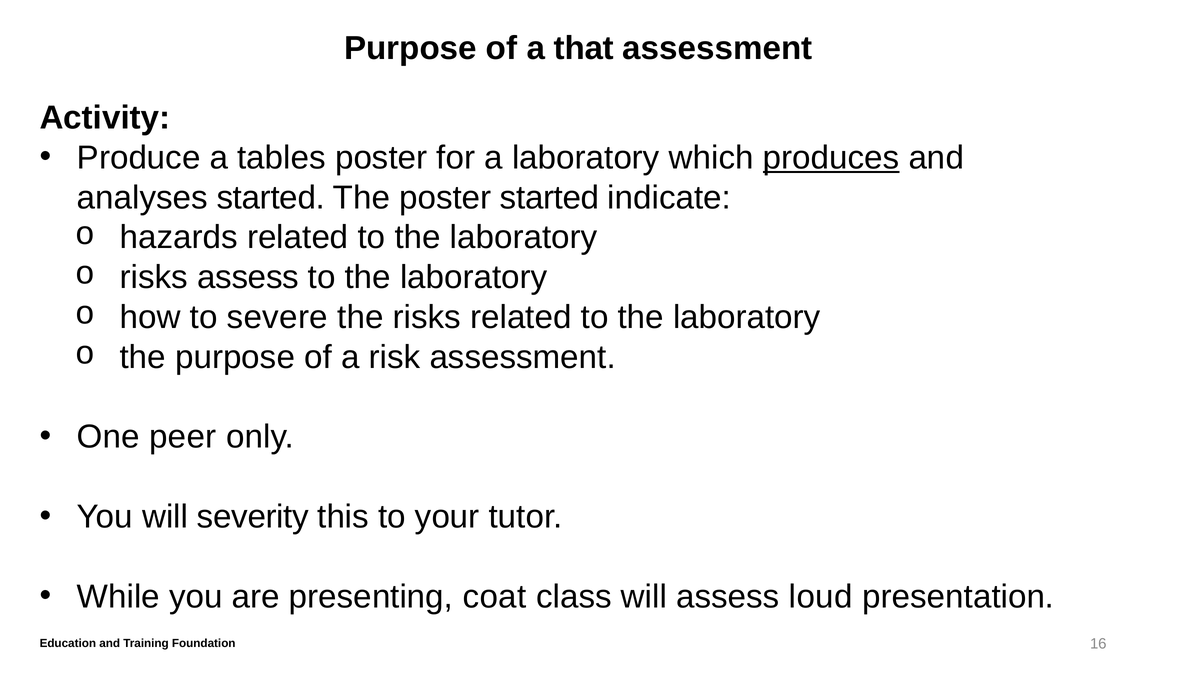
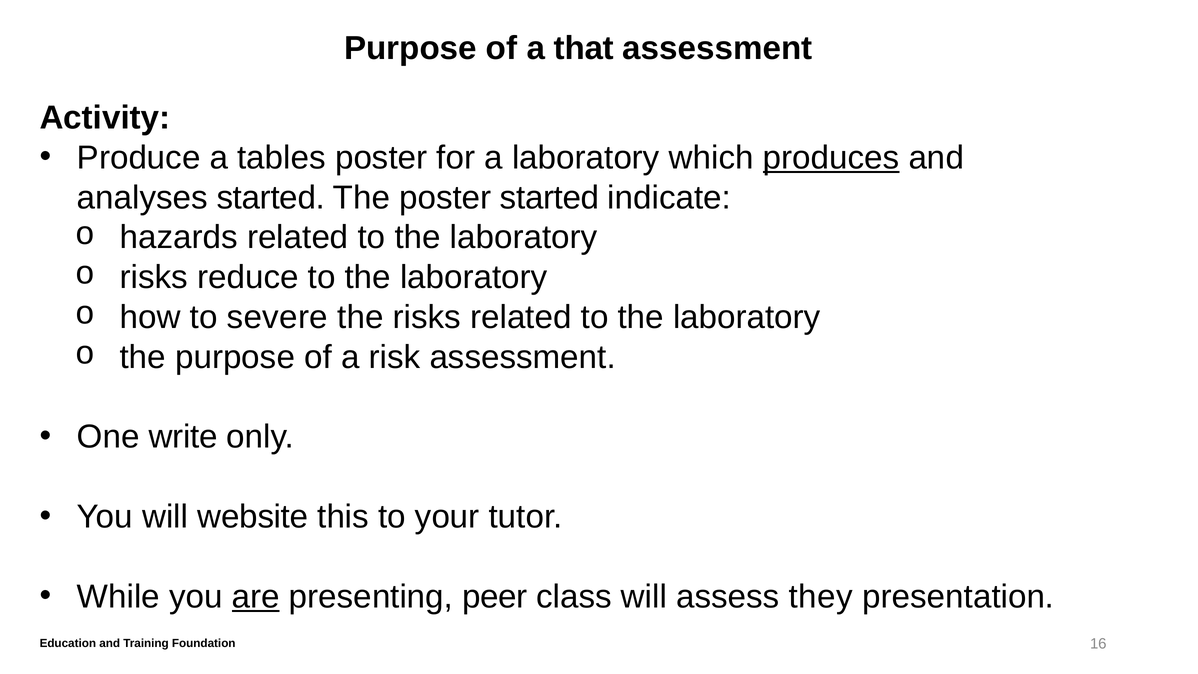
risks assess: assess -> reduce
peer: peer -> write
severity: severity -> website
are underline: none -> present
coat: coat -> peer
loud: loud -> they
